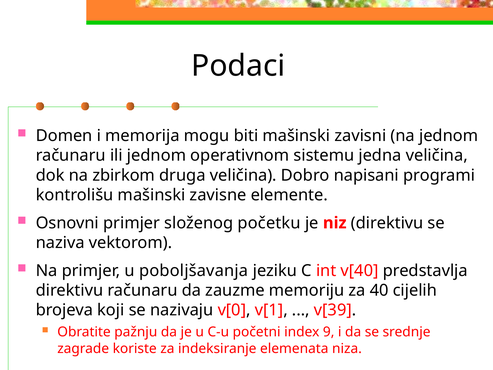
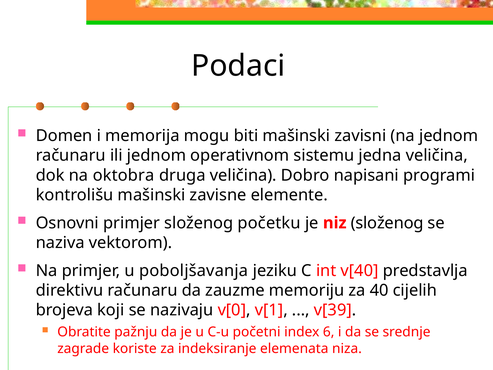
zbirkom: zbirkom -> oktobra
niz direktivu: direktivu -> složenog
9: 9 -> 6
